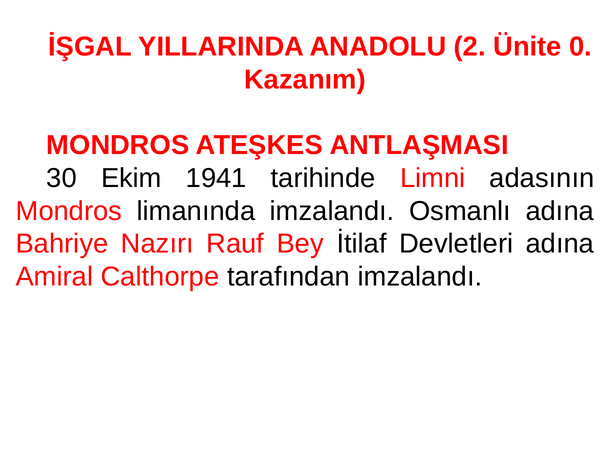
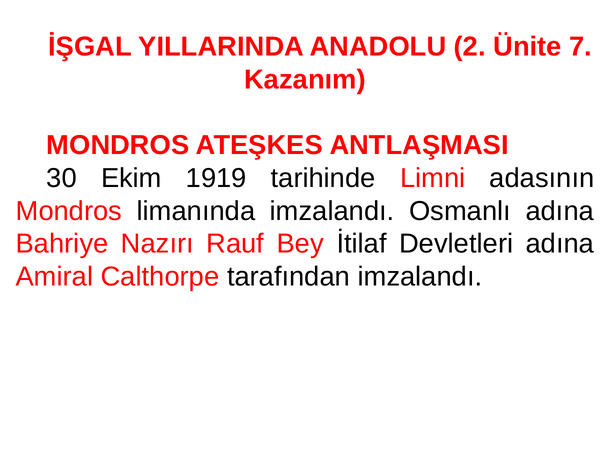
0: 0 -> 7
1941: 1941 -> 1919
